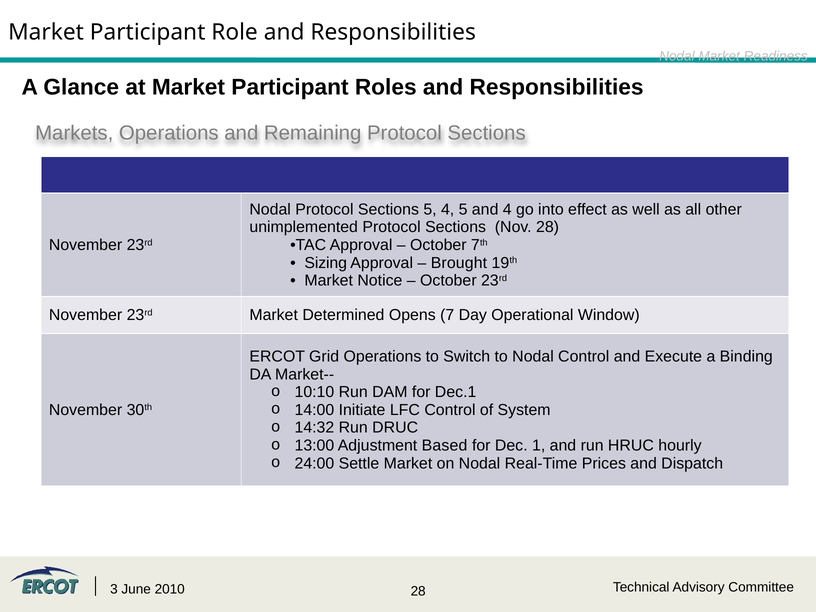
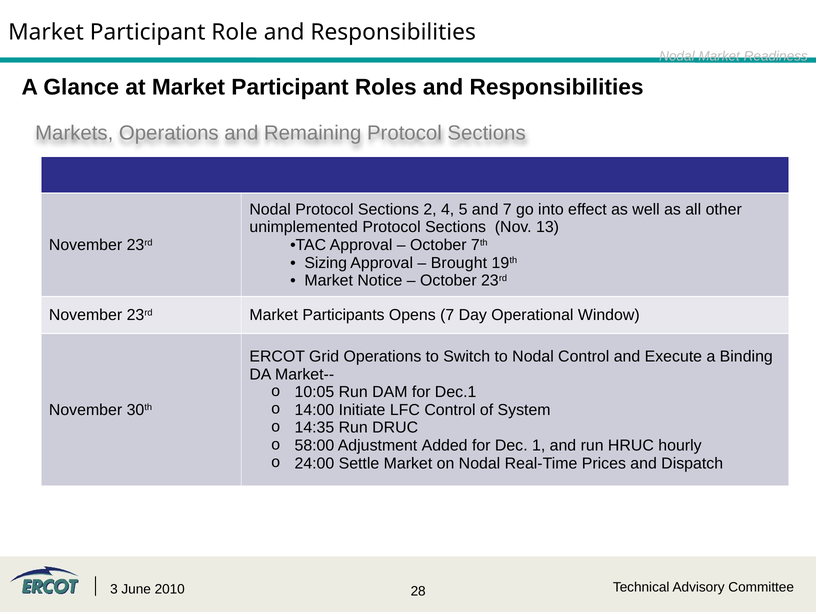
Sections 5: 5 -> 2
and 4: 4 -> 7
Nov 28: 28 -> 13
Determined: Determined -> Participants
10:10: 10:10 -> 10:05
14:32: 14:32 -> 14:35
13:00: 13:00 -> 58:00
Based: Based -> Added
